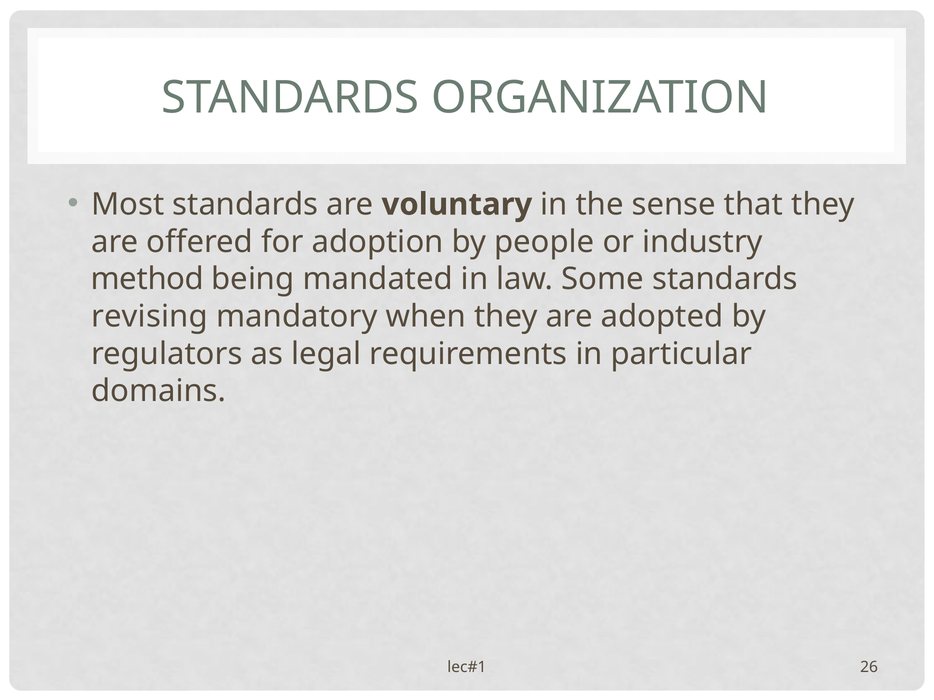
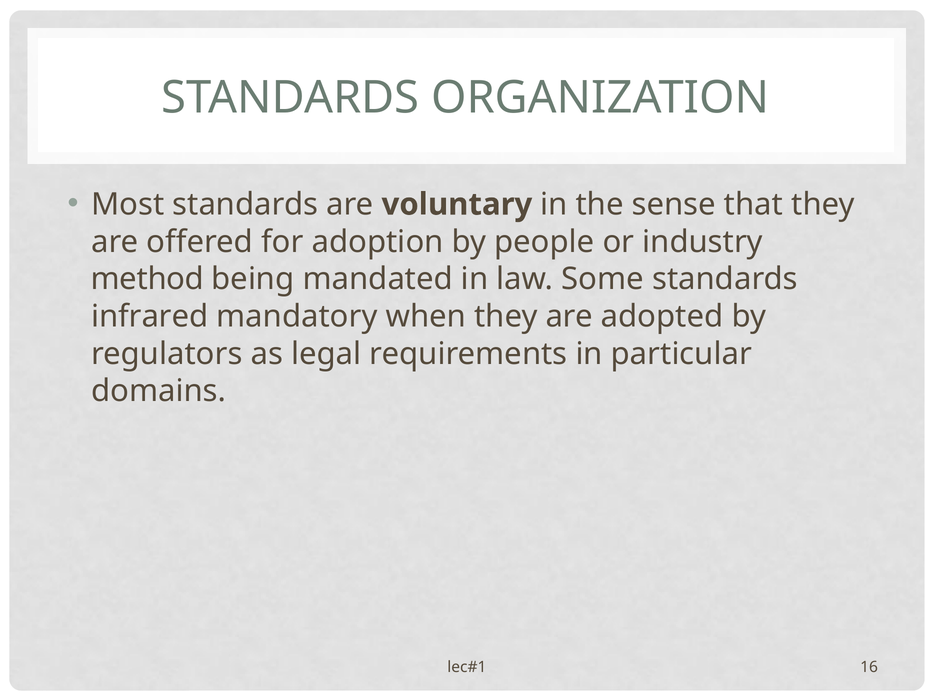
revising: revising -> infrared
26: 26 -> 16
